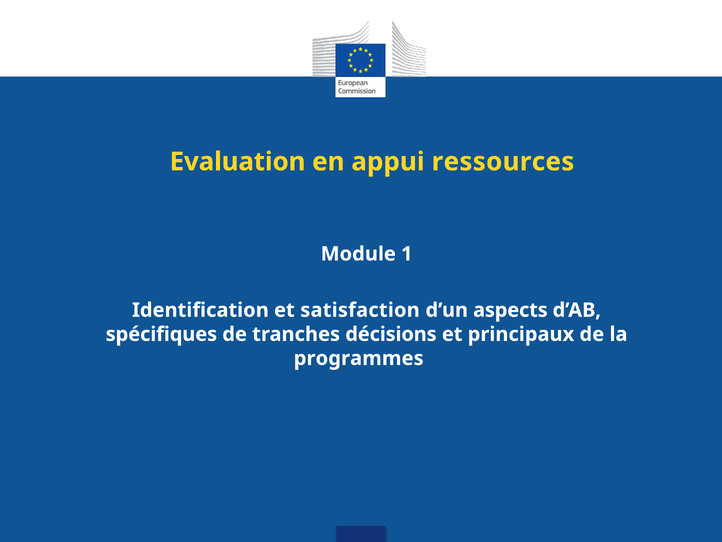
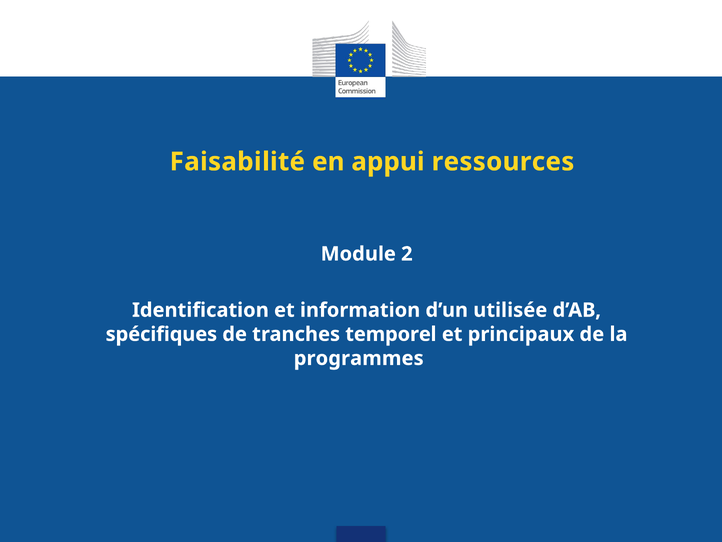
Evaluation: Evaluation -> Faisabilité
1: 1 -> 2
satisfaction: satisfaction -> information
aspects: aspects -> utilisée
décisions: décisions -> temporel
